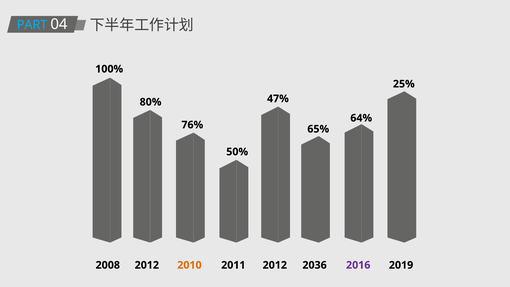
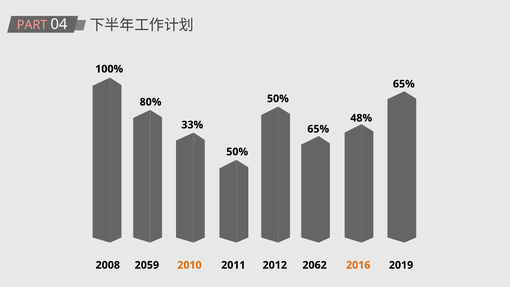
PART colour: light blue -> pink
25% at (404, 84): 25% -> 65%
47% at (278, 99): 47% -> 50%
64%: 64% -> 48%
76%: 76% -> 33%
2008 2012: 2012 -> 2059
2036: 2036 -> 2062
2016 colour: purple -> orange
